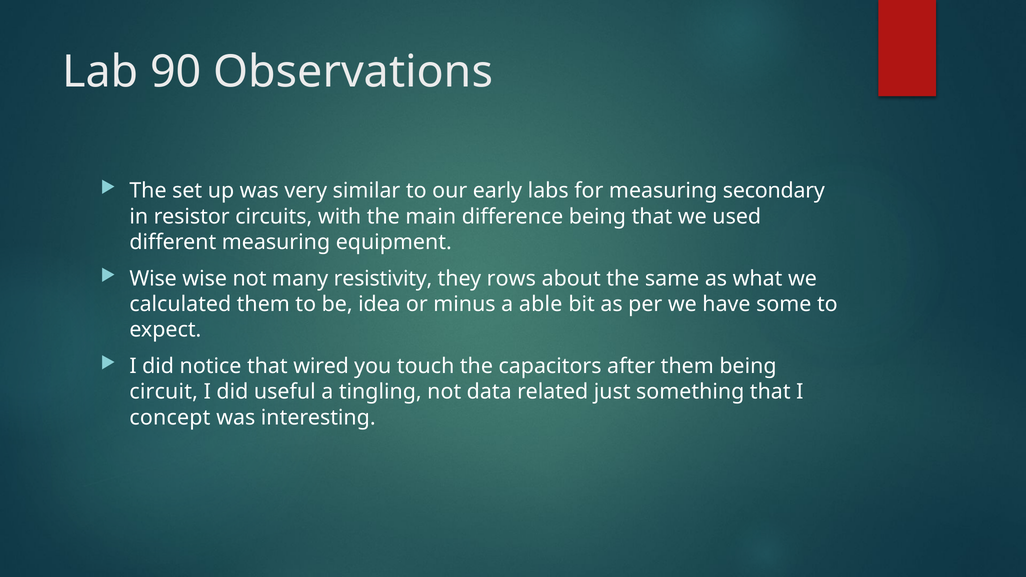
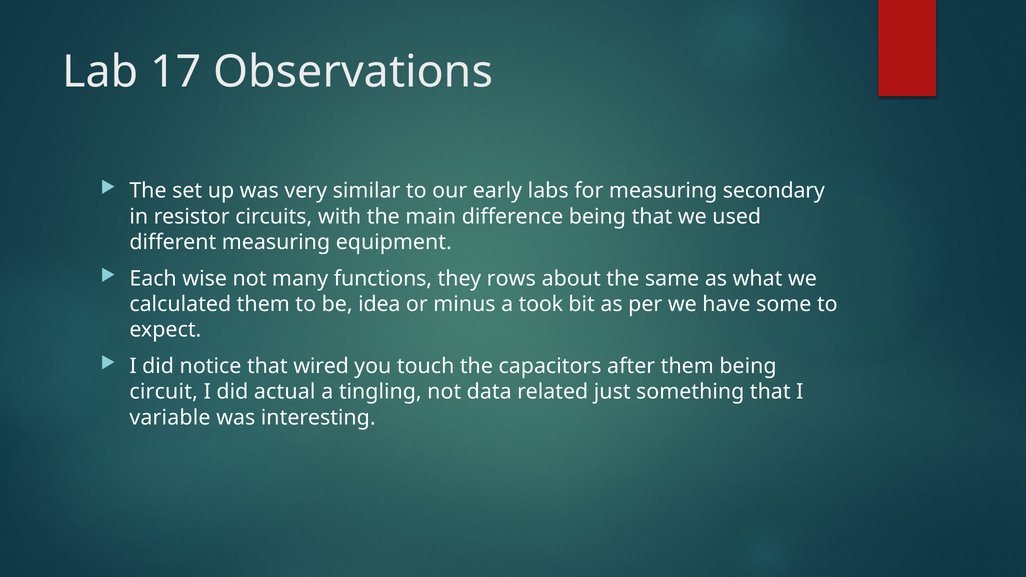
90: 90 -> 17
Wise at (153, 279): Wise -> Each
resistivity: resistivity -> functions
able: able -> took
useful: useful -> actual
concept: concept -> variable
